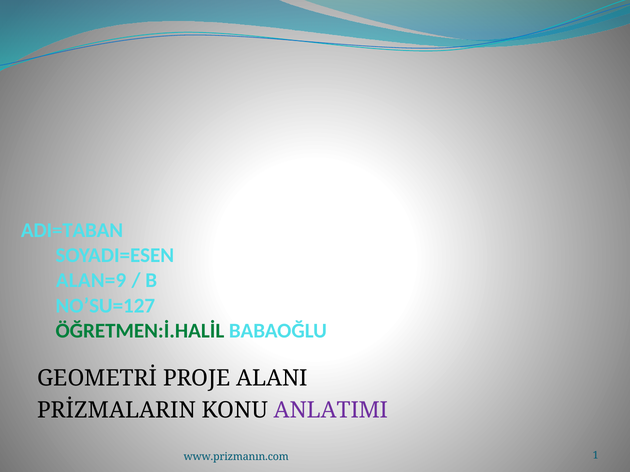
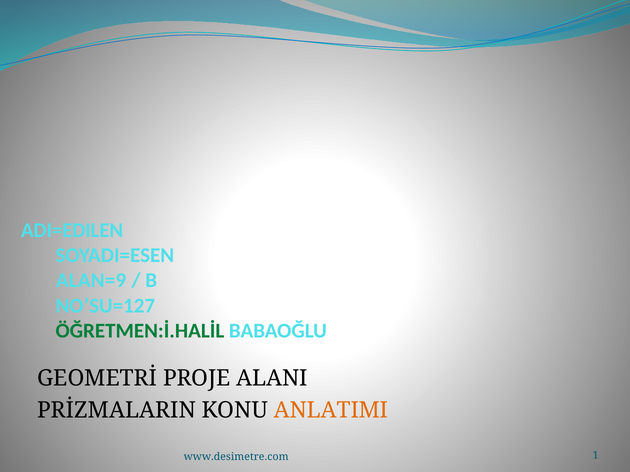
ADI=TABAN: ADI=TABAN -> ADI=EDILEN
ANLATIMI colour: purple -> orange
www.prizmanın.com: www.prizmanın.com -> www.desimetre.com
